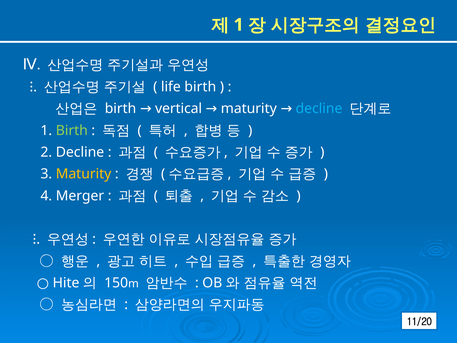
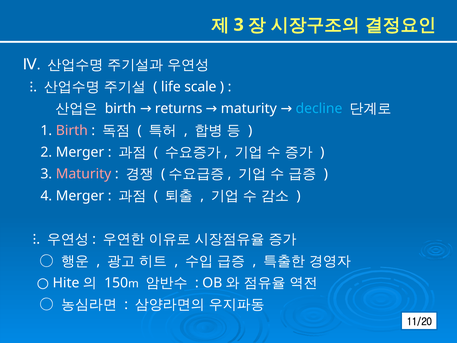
1 at (239, 25): 1 -> 3
life birth: birth -> scale
vertical: vertical -> returns
Birth at (72, 130) colour: light green -> pink
2 Decline: Decline -> Merger
Maturity at (84, 174) colour: yellow -> pink
